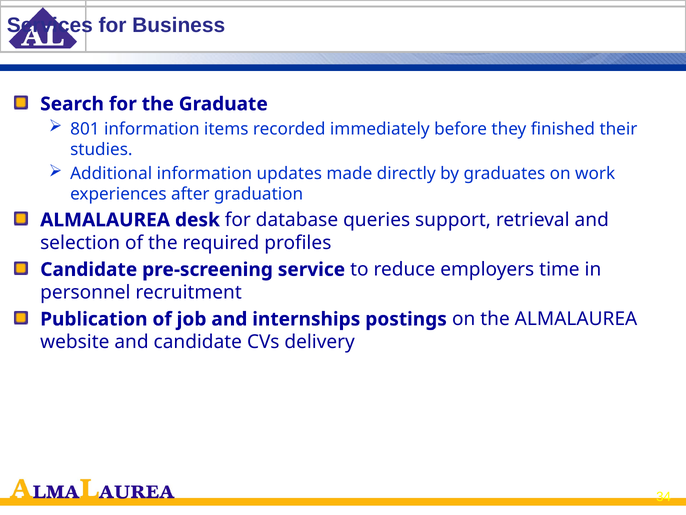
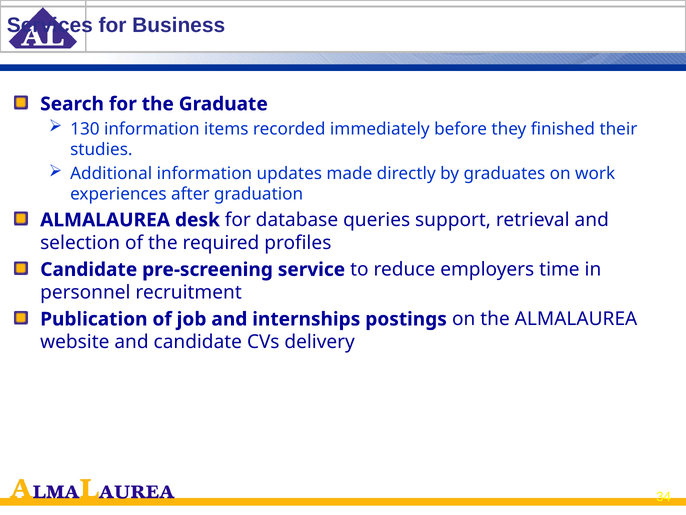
801: 801 -> 130
